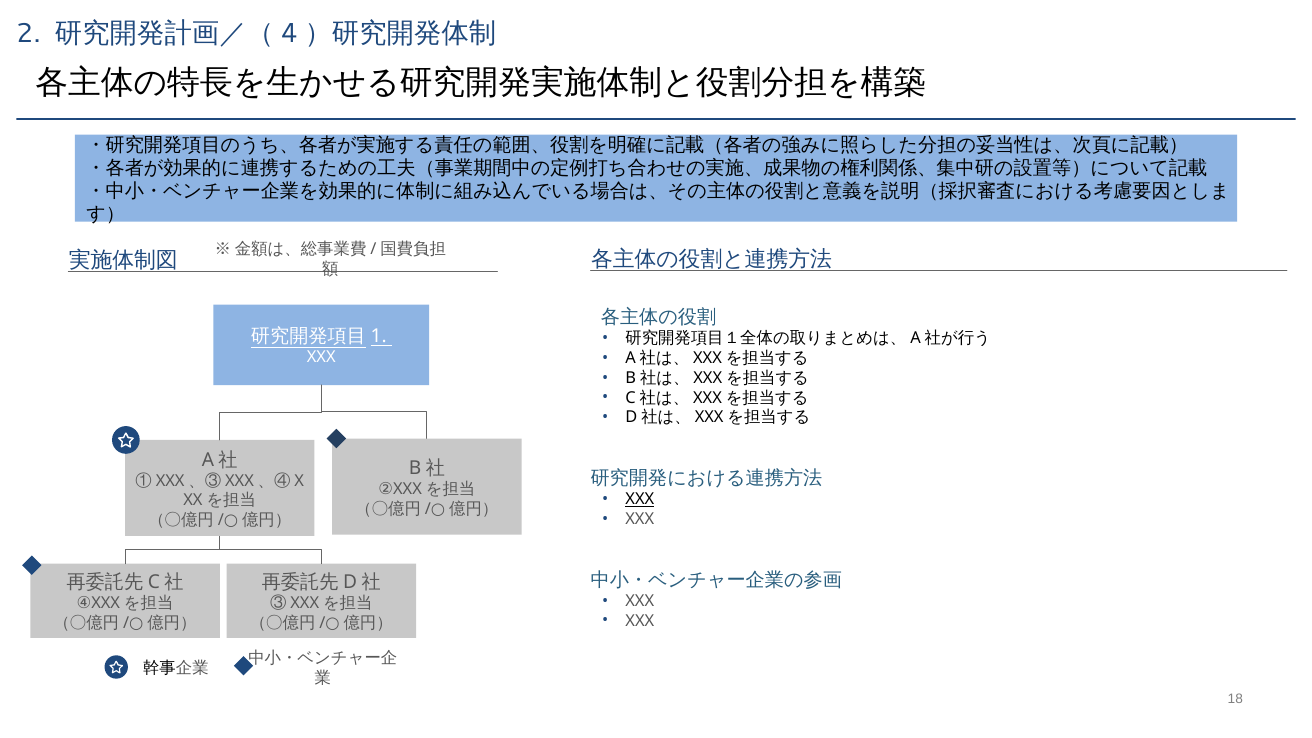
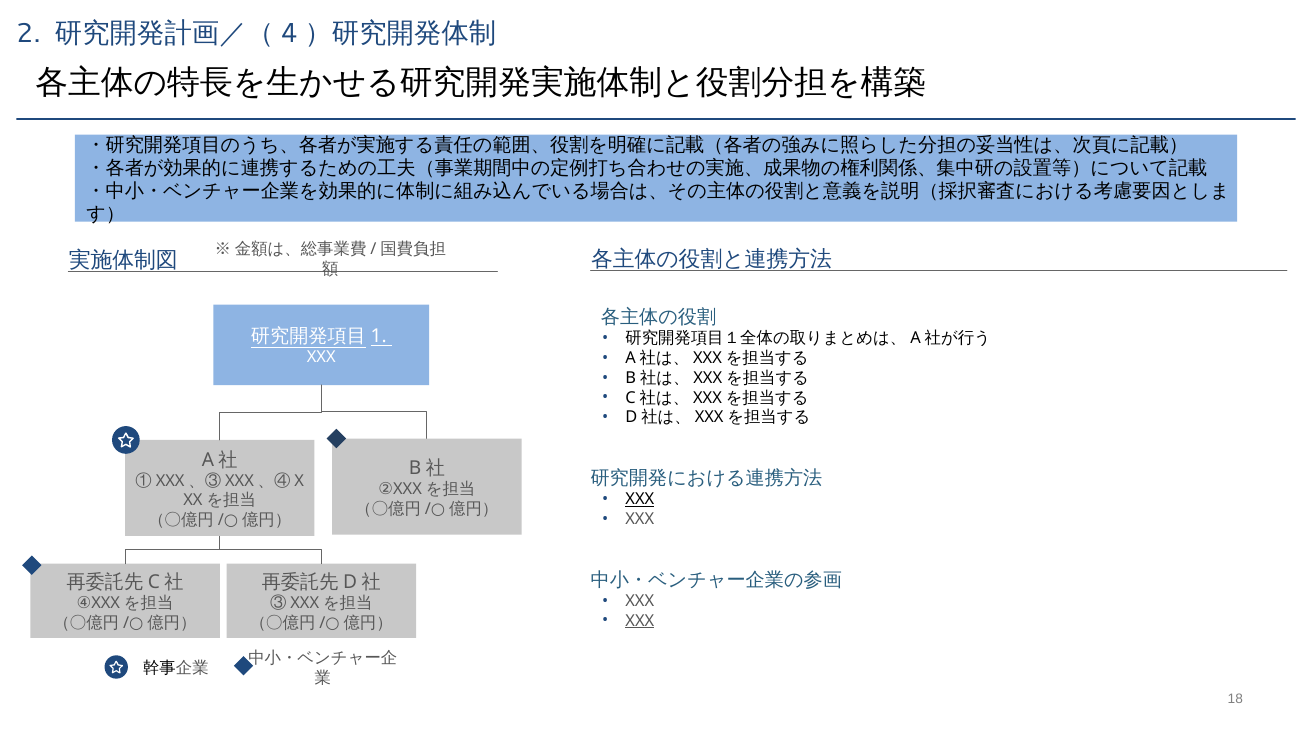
XXX at (640, 621) underline: none -> present
